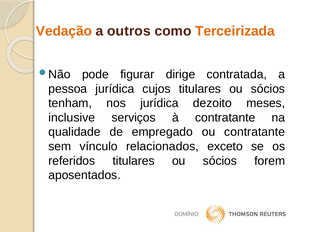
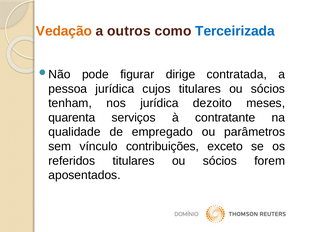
Terceirizada colour: orange -> blue
inclusive: inclusive -> quarenta
ou contratante: contratante -> parâmetros
relacionados: relacionados -> contribuições
